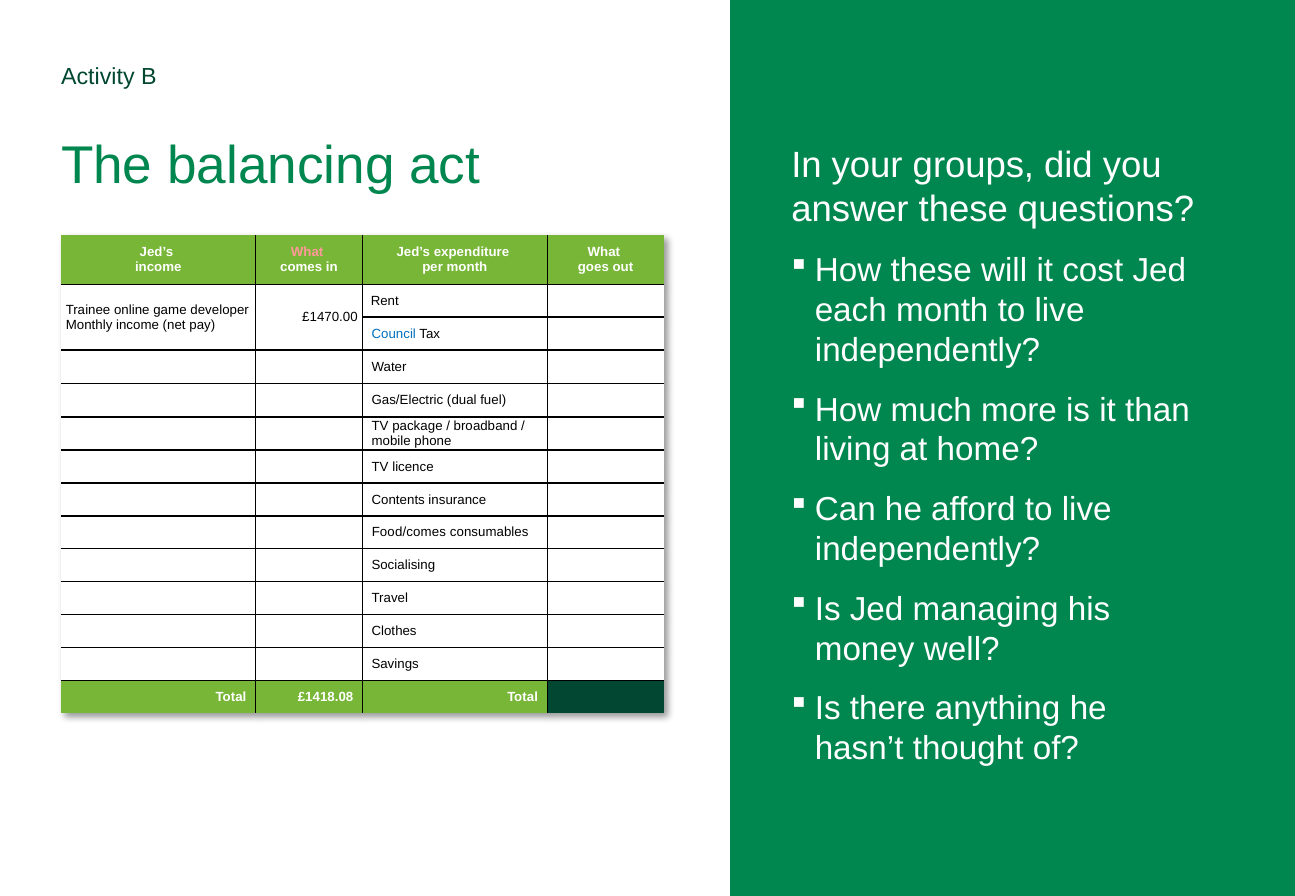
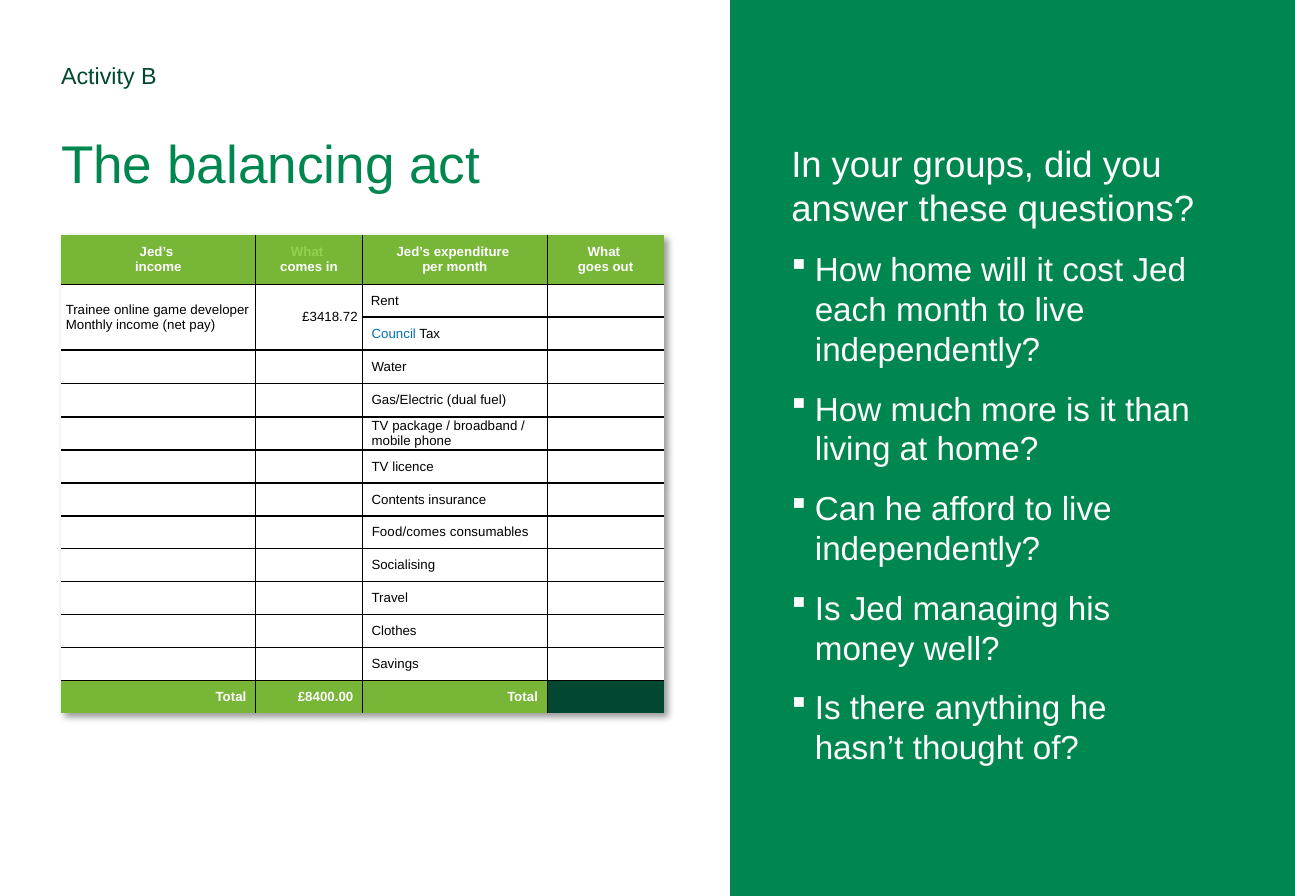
What at (307, 253) colour: pink -> light green
these at (931, 271): these -> home
£1470.00: £1470.00 -> £3418.72
£1418.08: £1418.08 -> £8400.00
